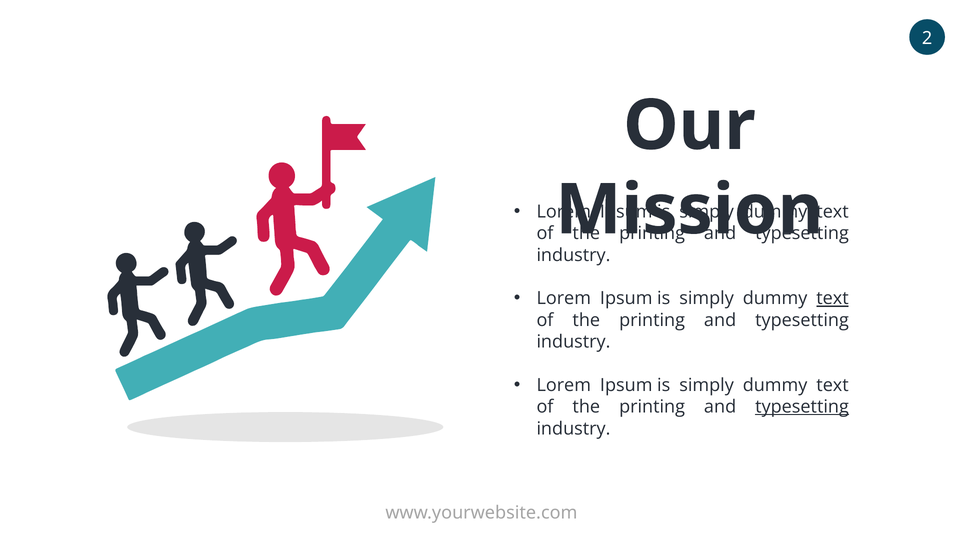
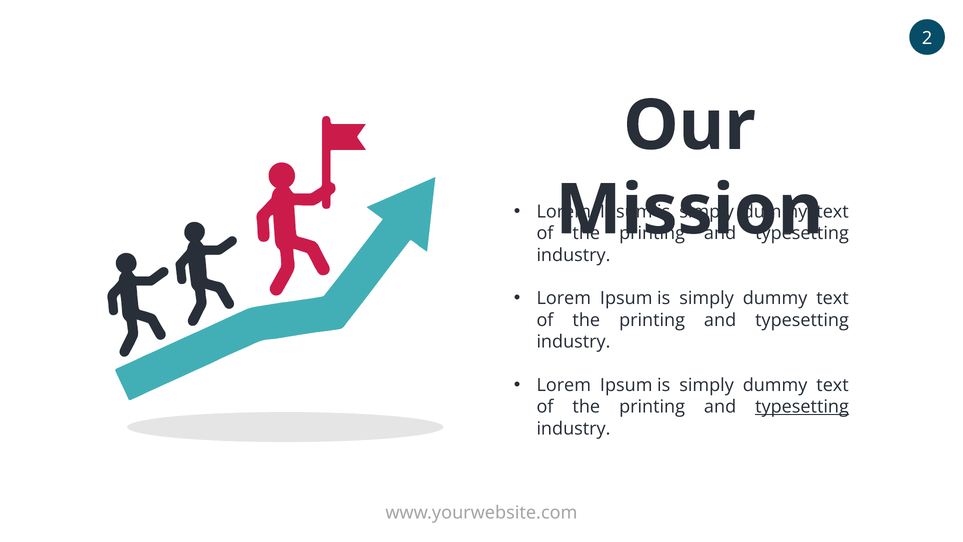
text at (832, 298) underline: present -> none
